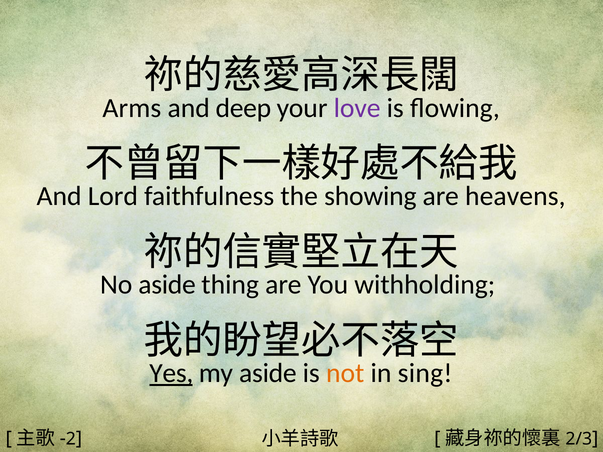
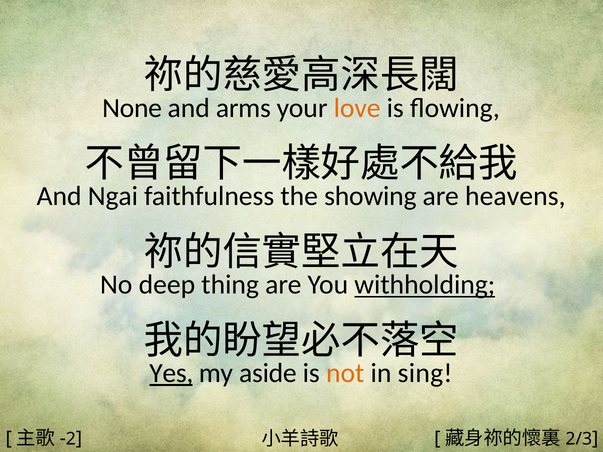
Arms: Arms -> None
deep: deep -> arms
love colour: purple -> orange
Lord: Lord -> Ngai
No aside: aside -> deep
withholding underline: none -> present
